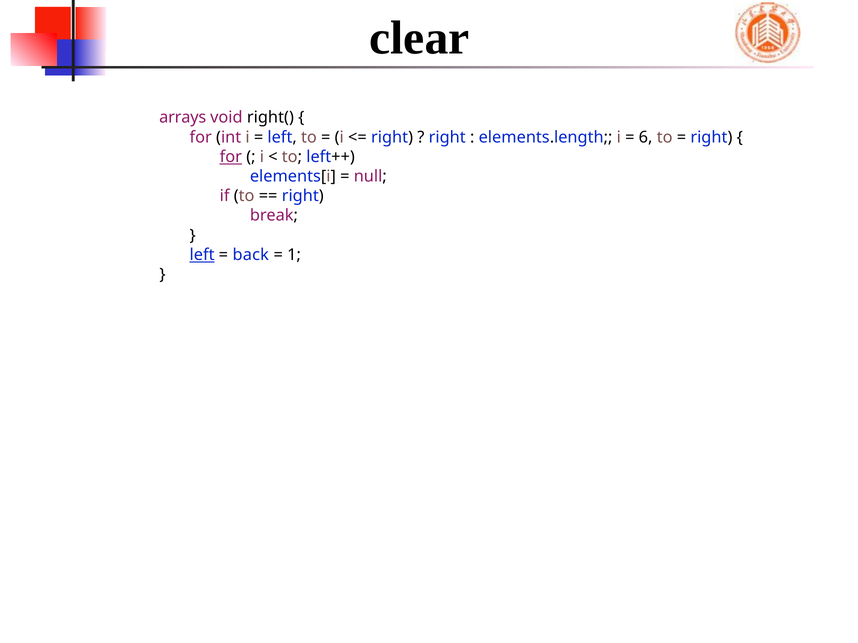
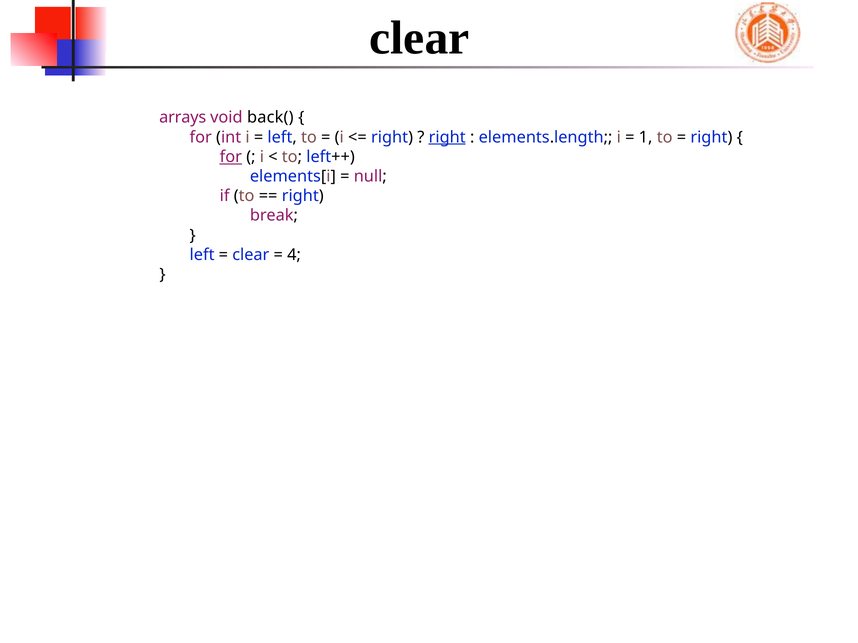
right(: right( -> back(
right at (447, 137) underline: none -> present
6: 6 -> 1
left at (202, 255) underline: present -> none
back at (251, 255): back -> clear
1: 1 -> 4
